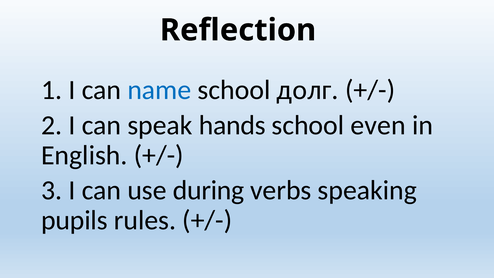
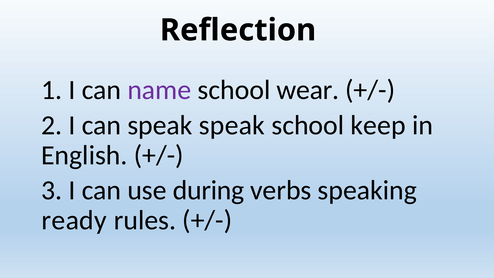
name colour: blue -> purple
долг: долг -> wear
speak hands: hands -> speak
even: even -> keep
pupils: pupils -> ready
